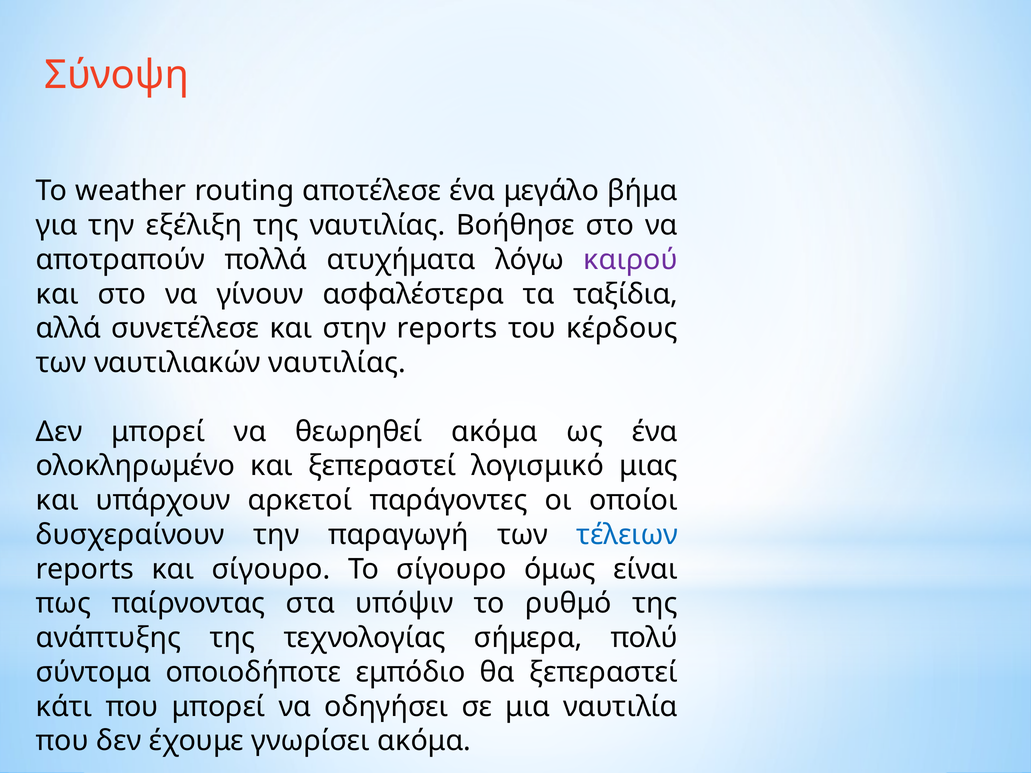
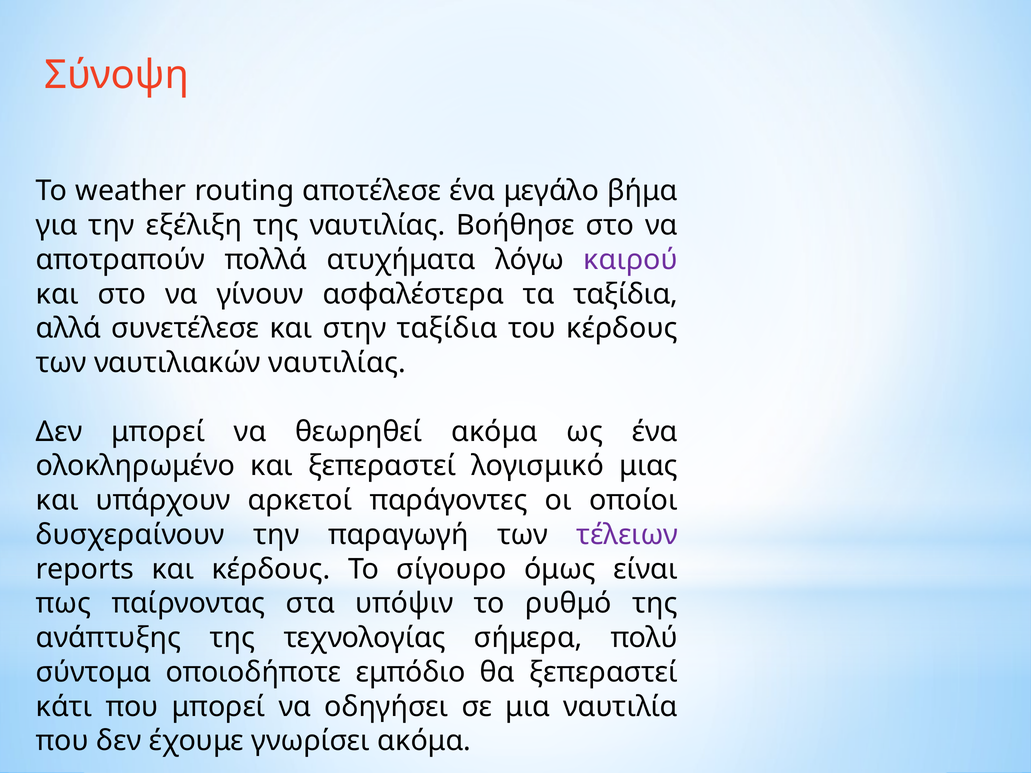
στην reports: reports -> ταξίδια
τέλειων colour: blue -> purple
και σίγουρο: σίγουρο -> κέρδους
